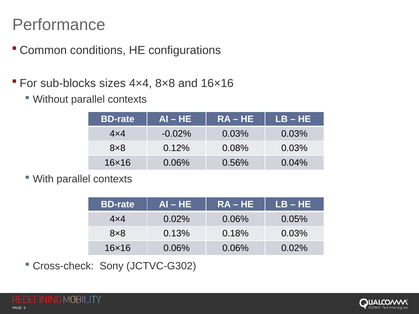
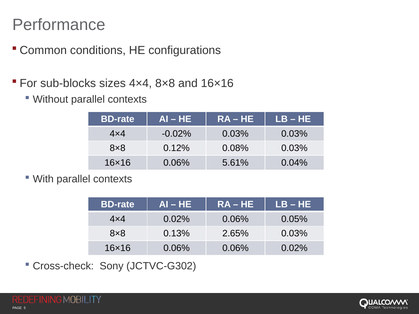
0.56%: 0.56% -> 5.61%
0.18%: 0.18% -> 2.65%
